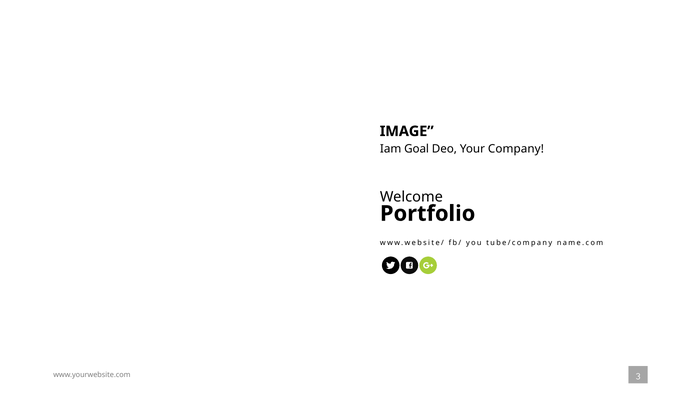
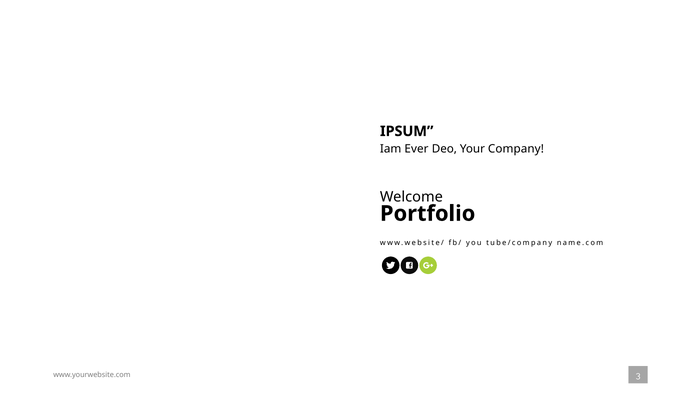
IMAGE: IMAGE -> IPSUM
Goal: Goal -> Ever
